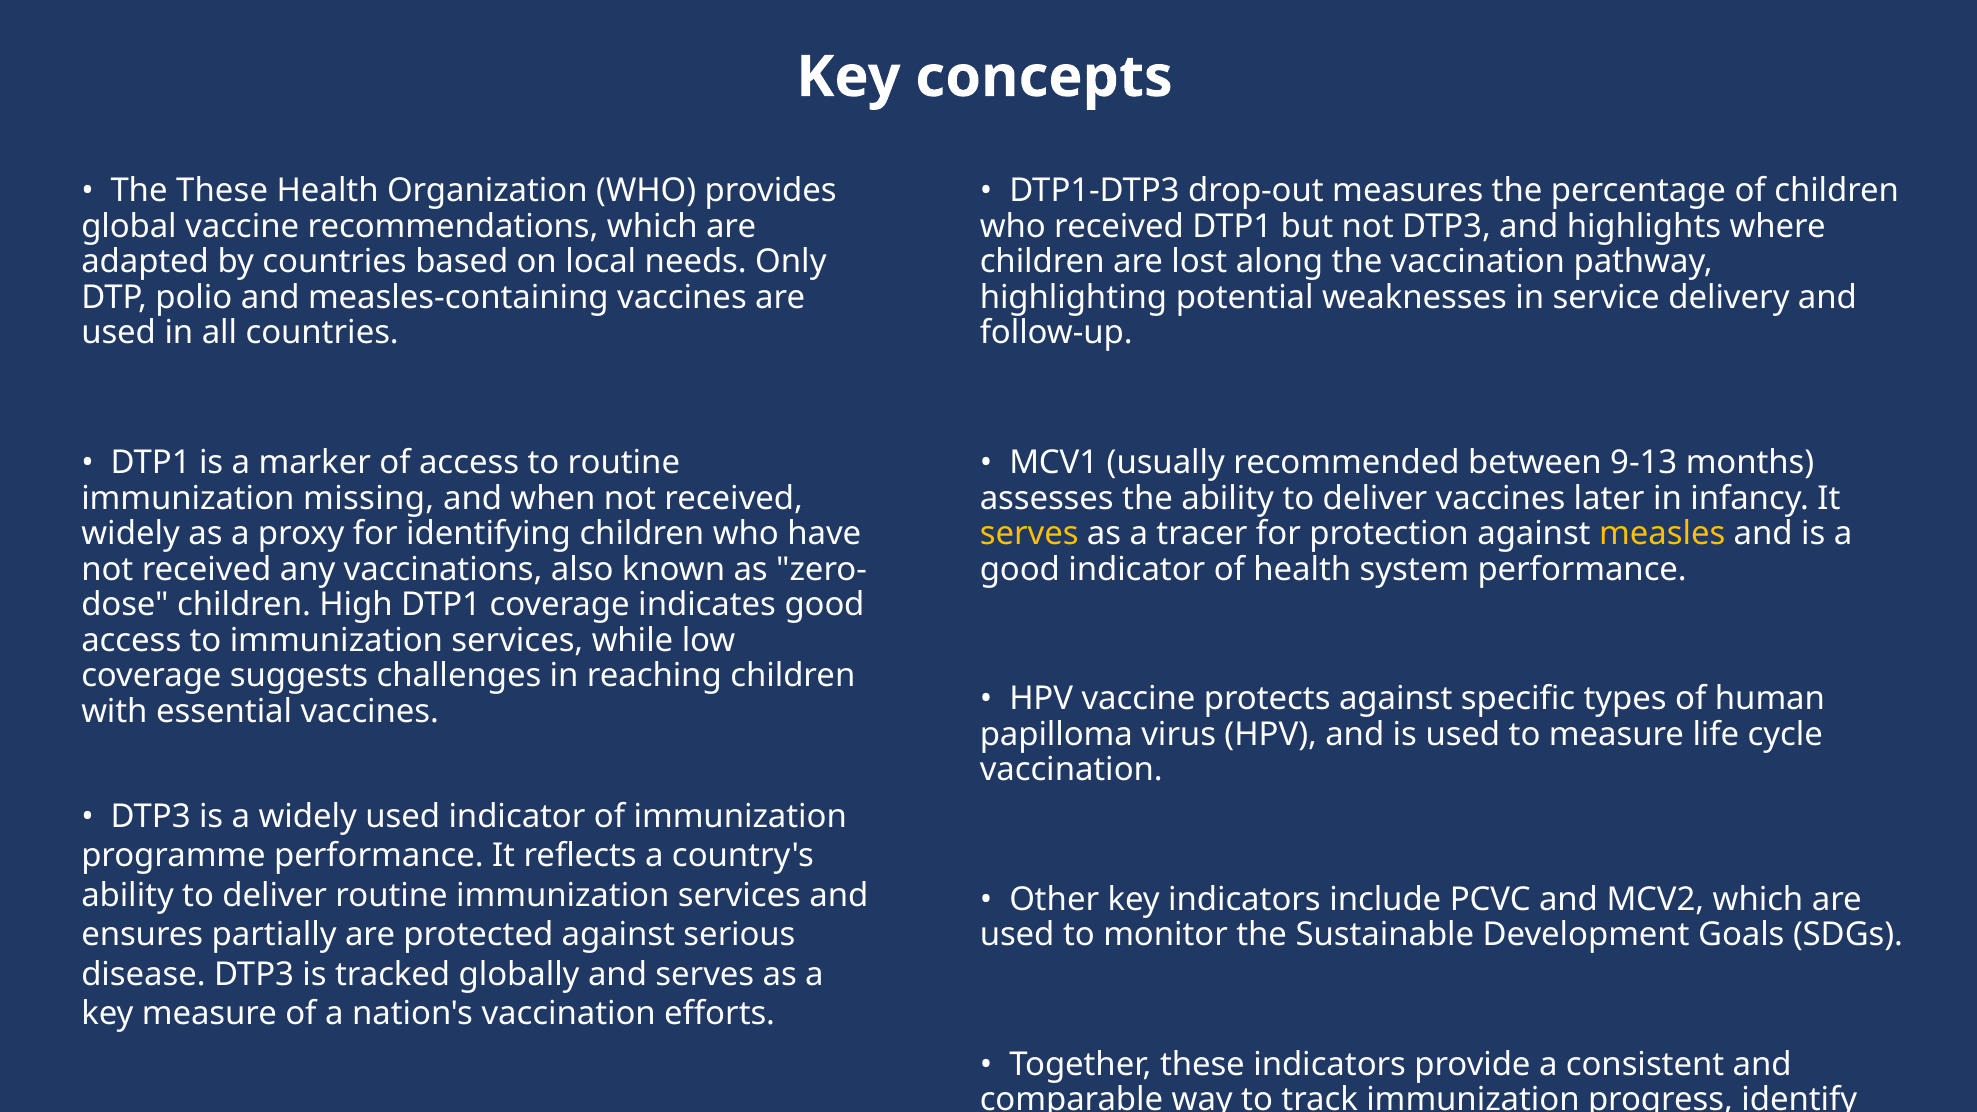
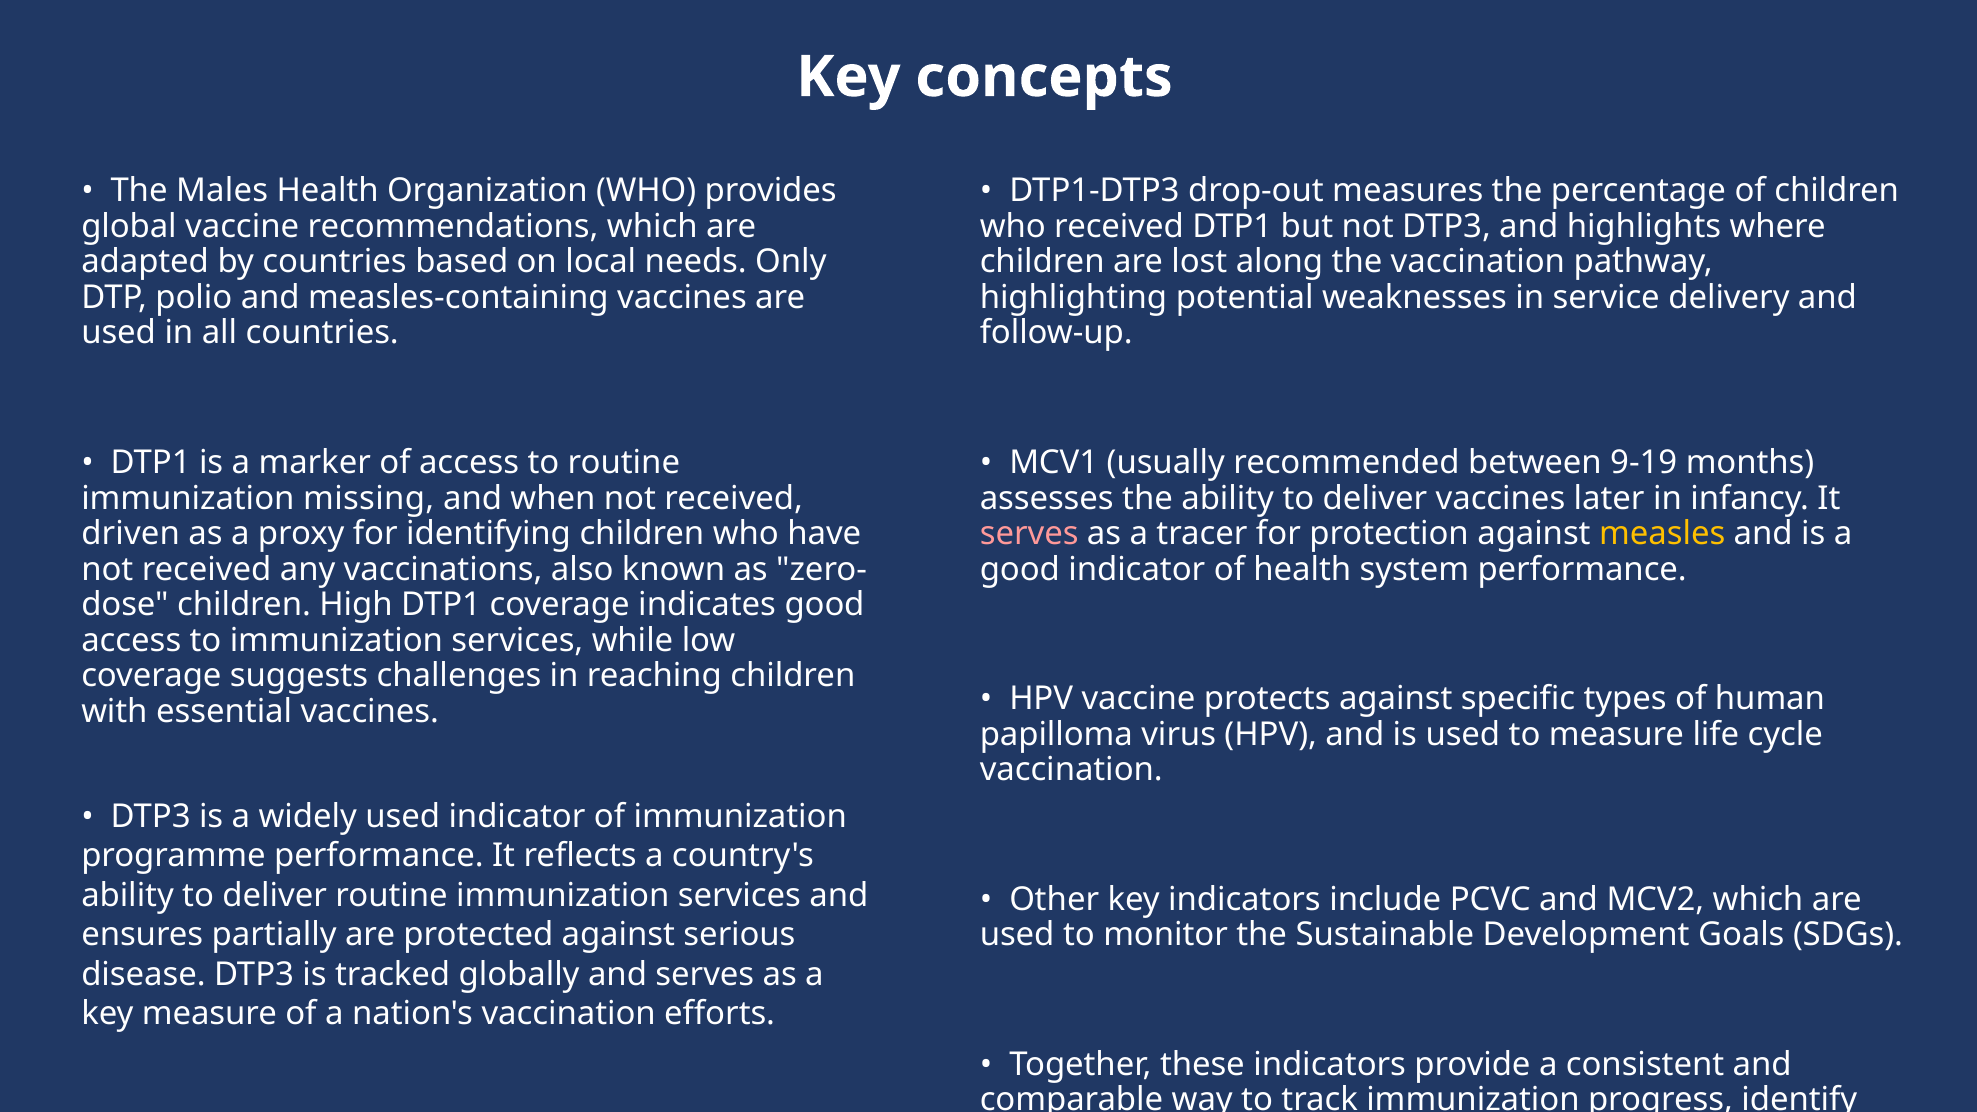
The These: These -> Males
9-13: 9-13 -> 9-19
widely at (131, 534): widely -> driven
serves at (1029, 534) colour: yellow -> pink
